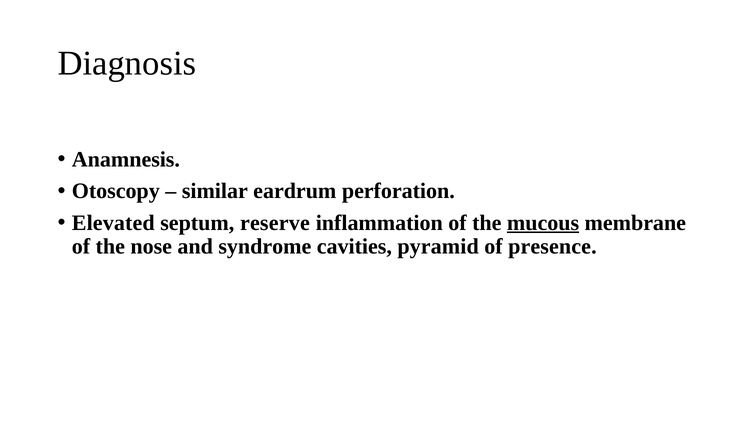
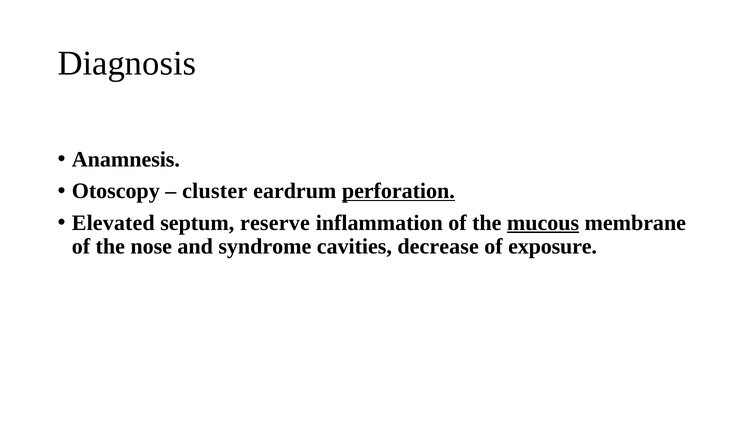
similar: similar -> cluster
perforation underline: none -> present
pyramid: pyramid -> decrease
presence: presence -> exposure
